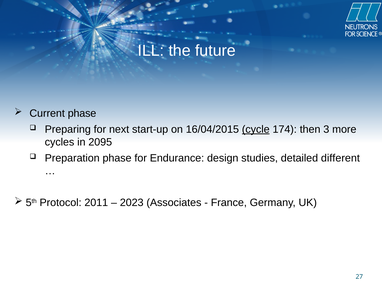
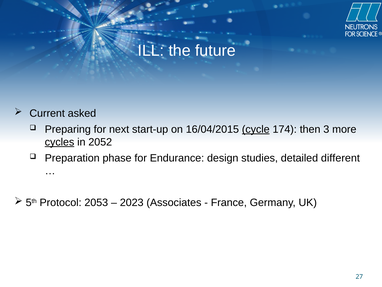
Current phase: phase -> asked
cycles underline: none -> present
2095: 2095 -> 2052
2011: 2011 -> 2053
